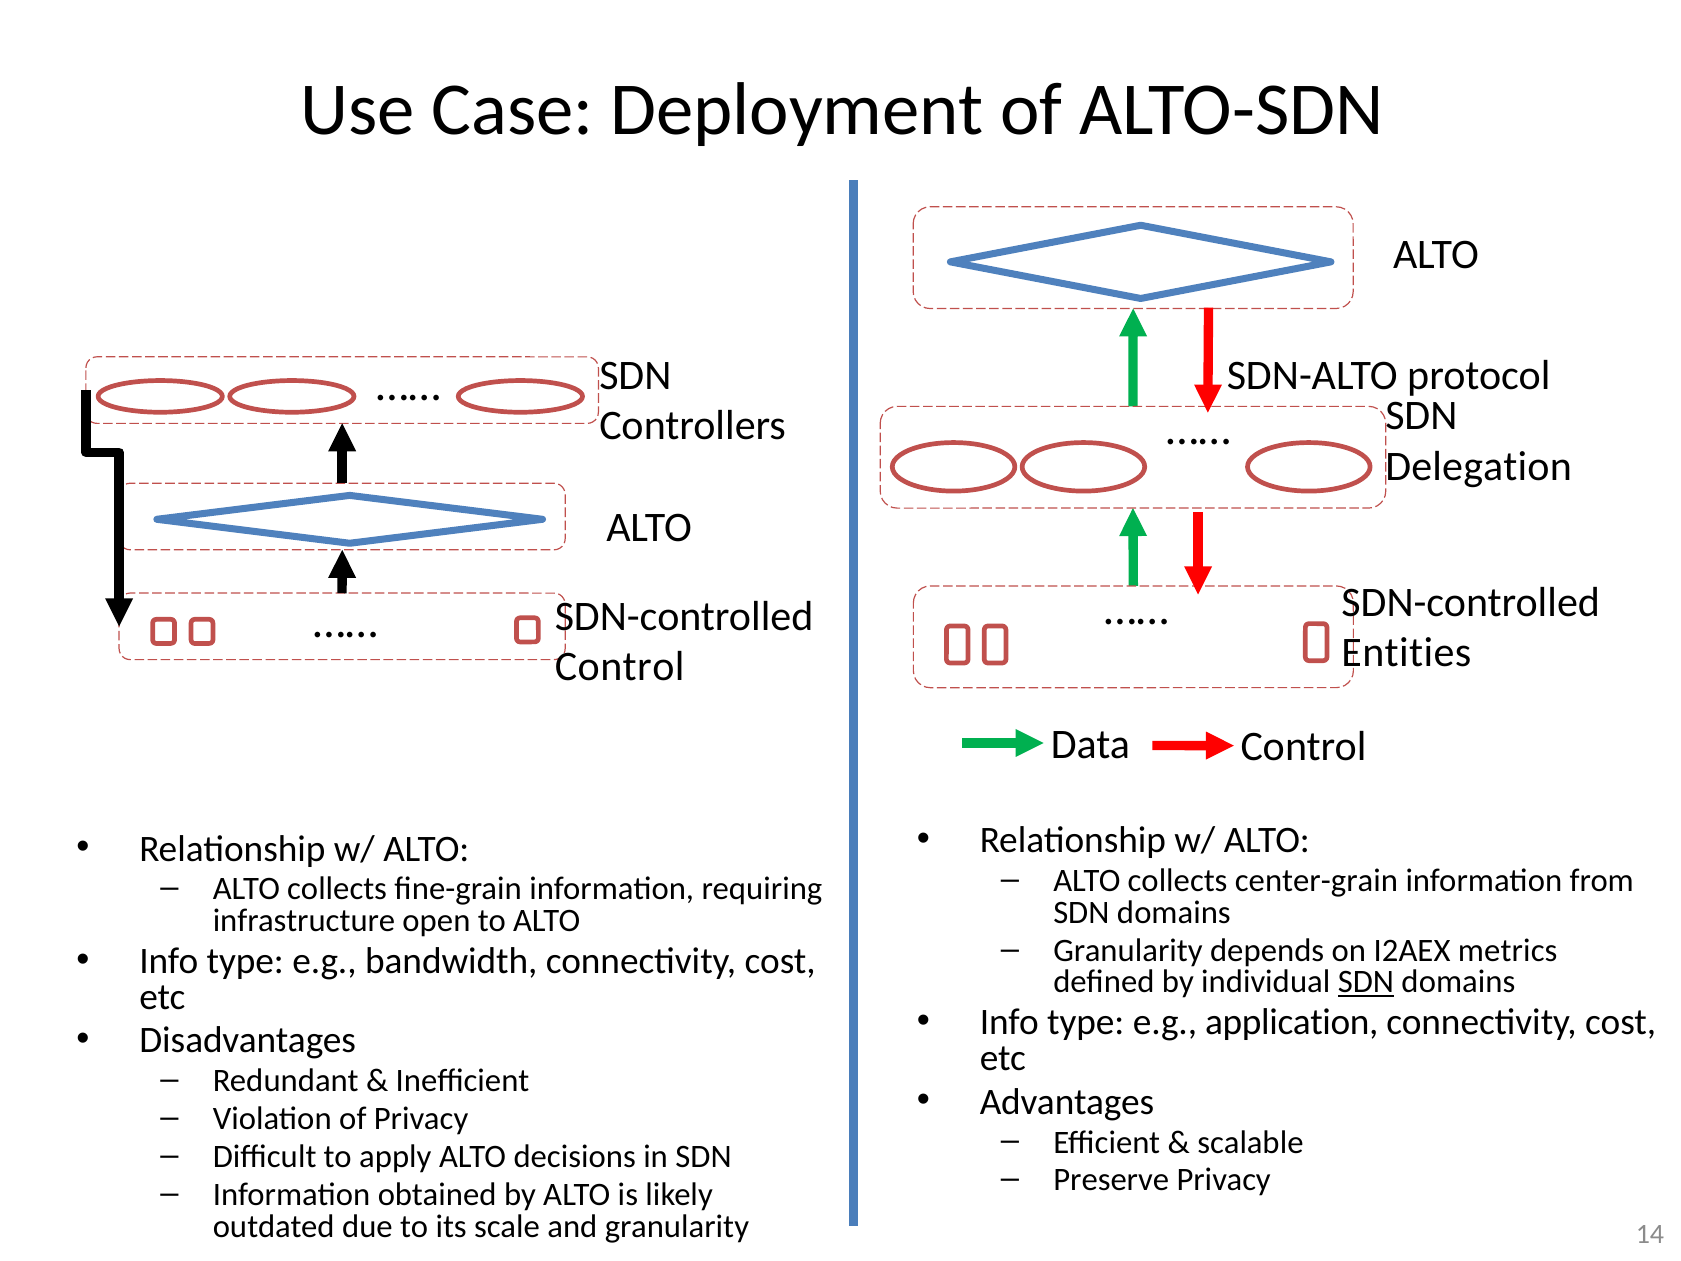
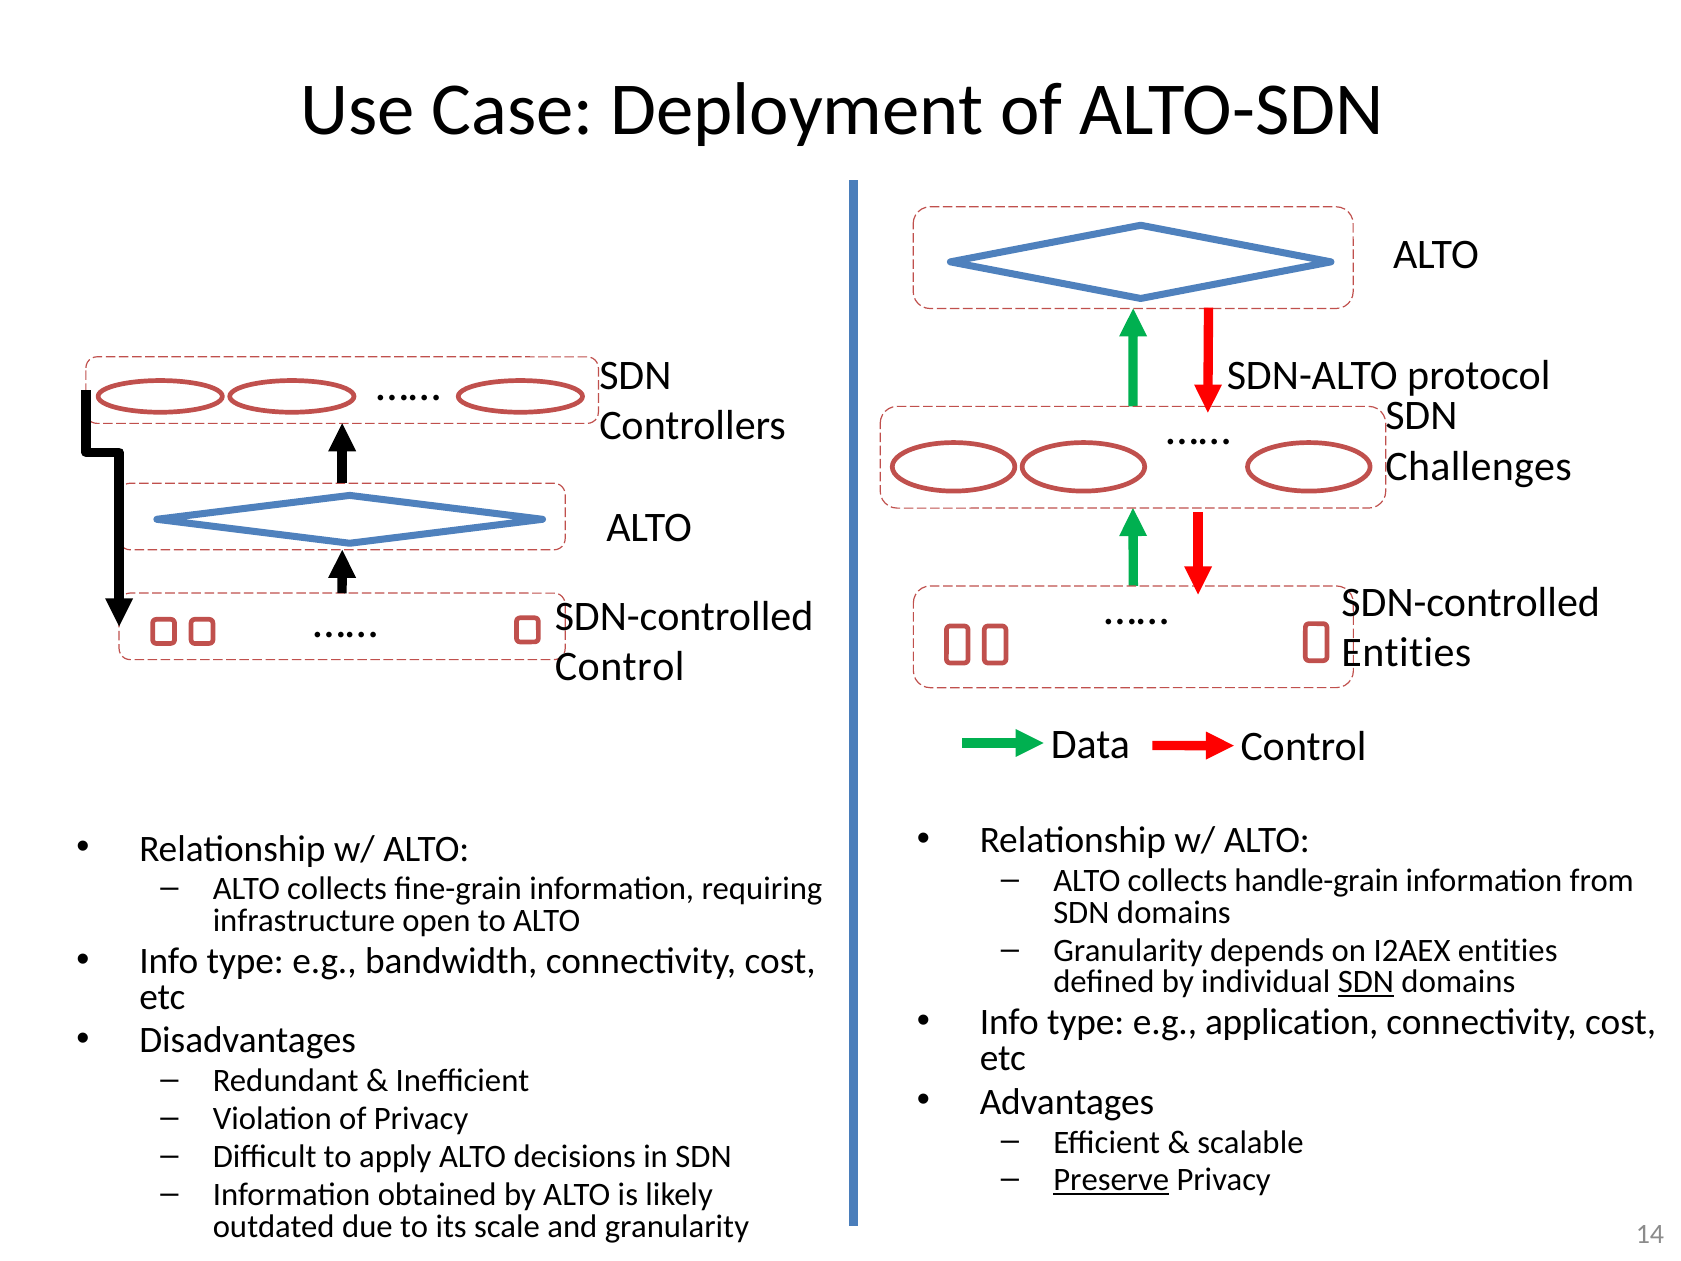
Delegation: Delegation -> Challenges
center-grain: center-grain -> handle-grain
I2AEX metrics: metrics -> entities
Preserve underline: none -> present
